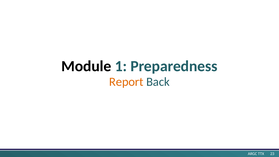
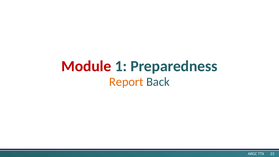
Module colour: black -> red
